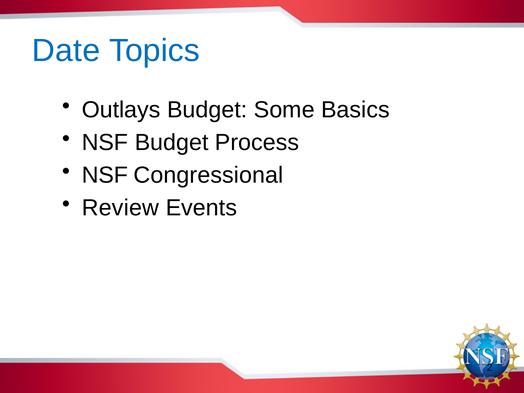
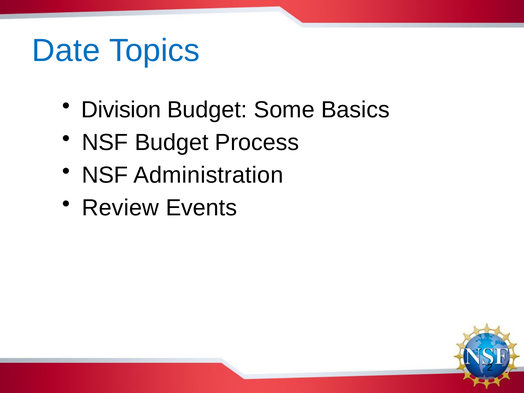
Outlays: Outlays -> Division
Congressional: Congressional -> Administration
